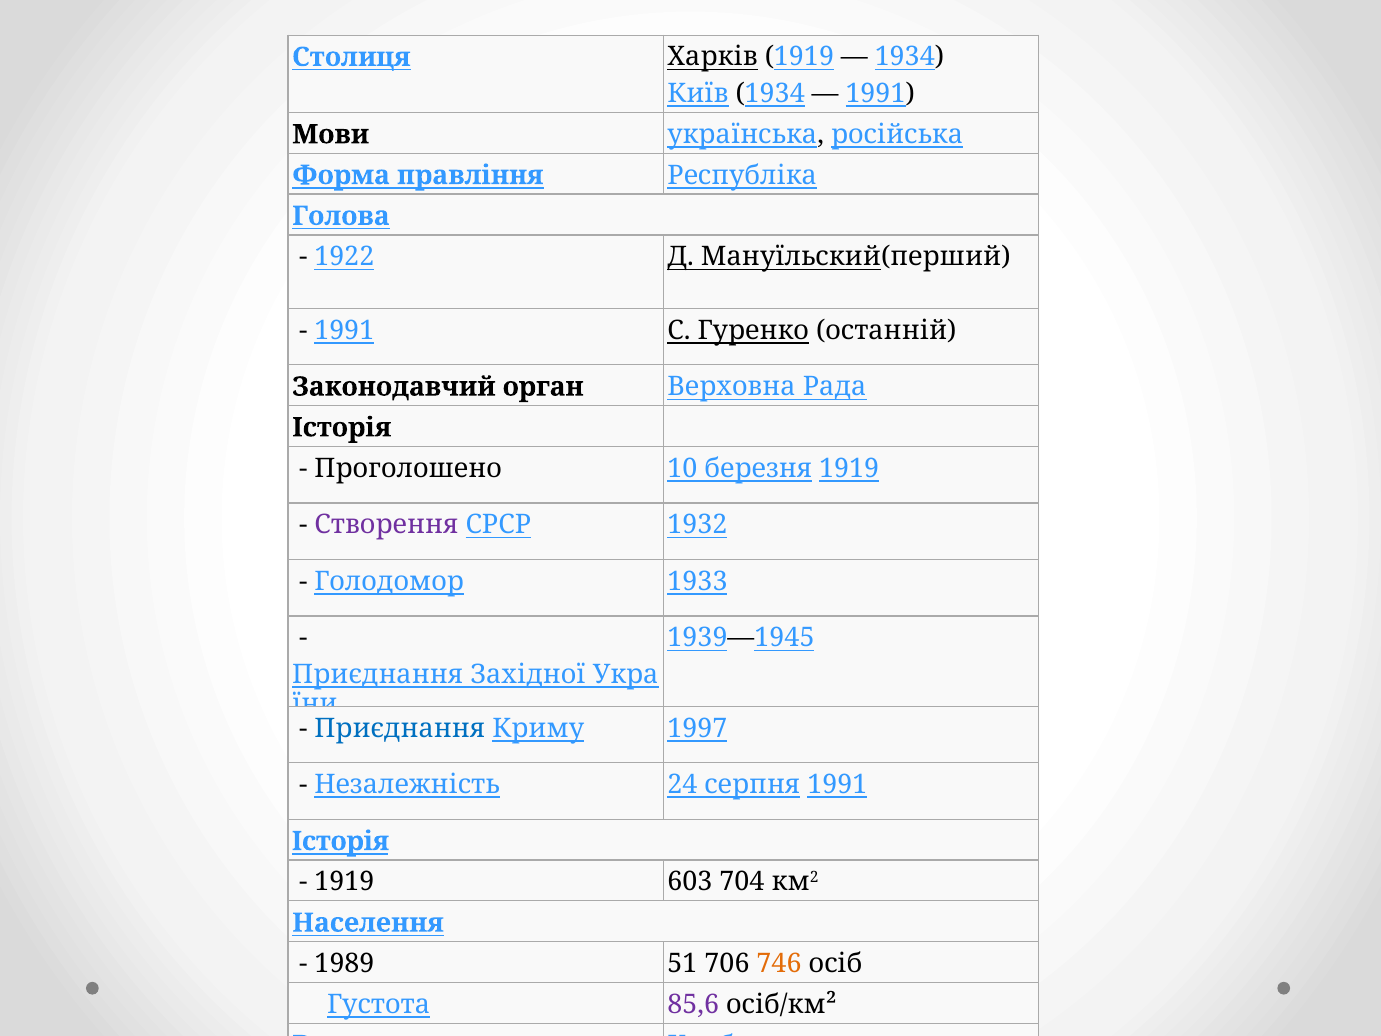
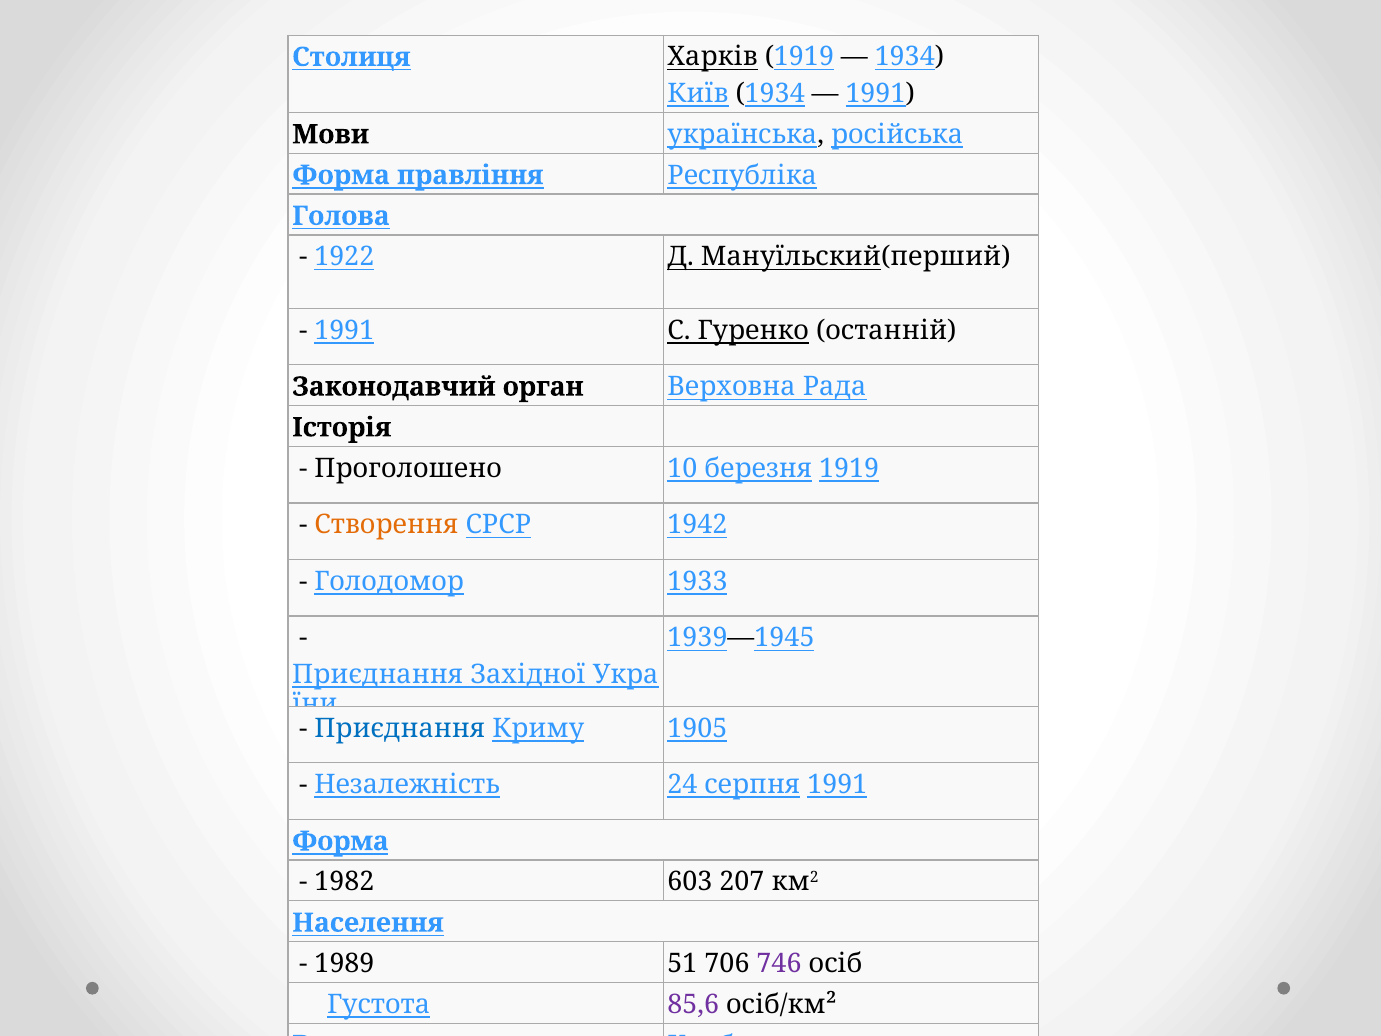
Створення colour: purple -> orange
1932: 1932 -> 1942
1997: 1997 -> 1905
Історія at (340, 841): Історія -> Форма
1919 at (344, 882): 1919 -> 1982
704: 704 -> 207
746 colour: orange -> purple
